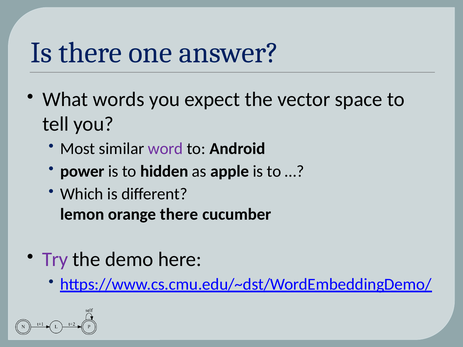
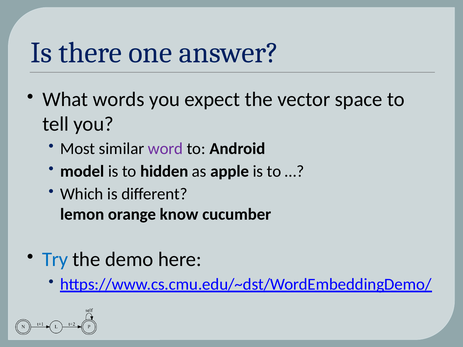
power: power -> model
orange there: there -> know
Try colour: purple -> blue
